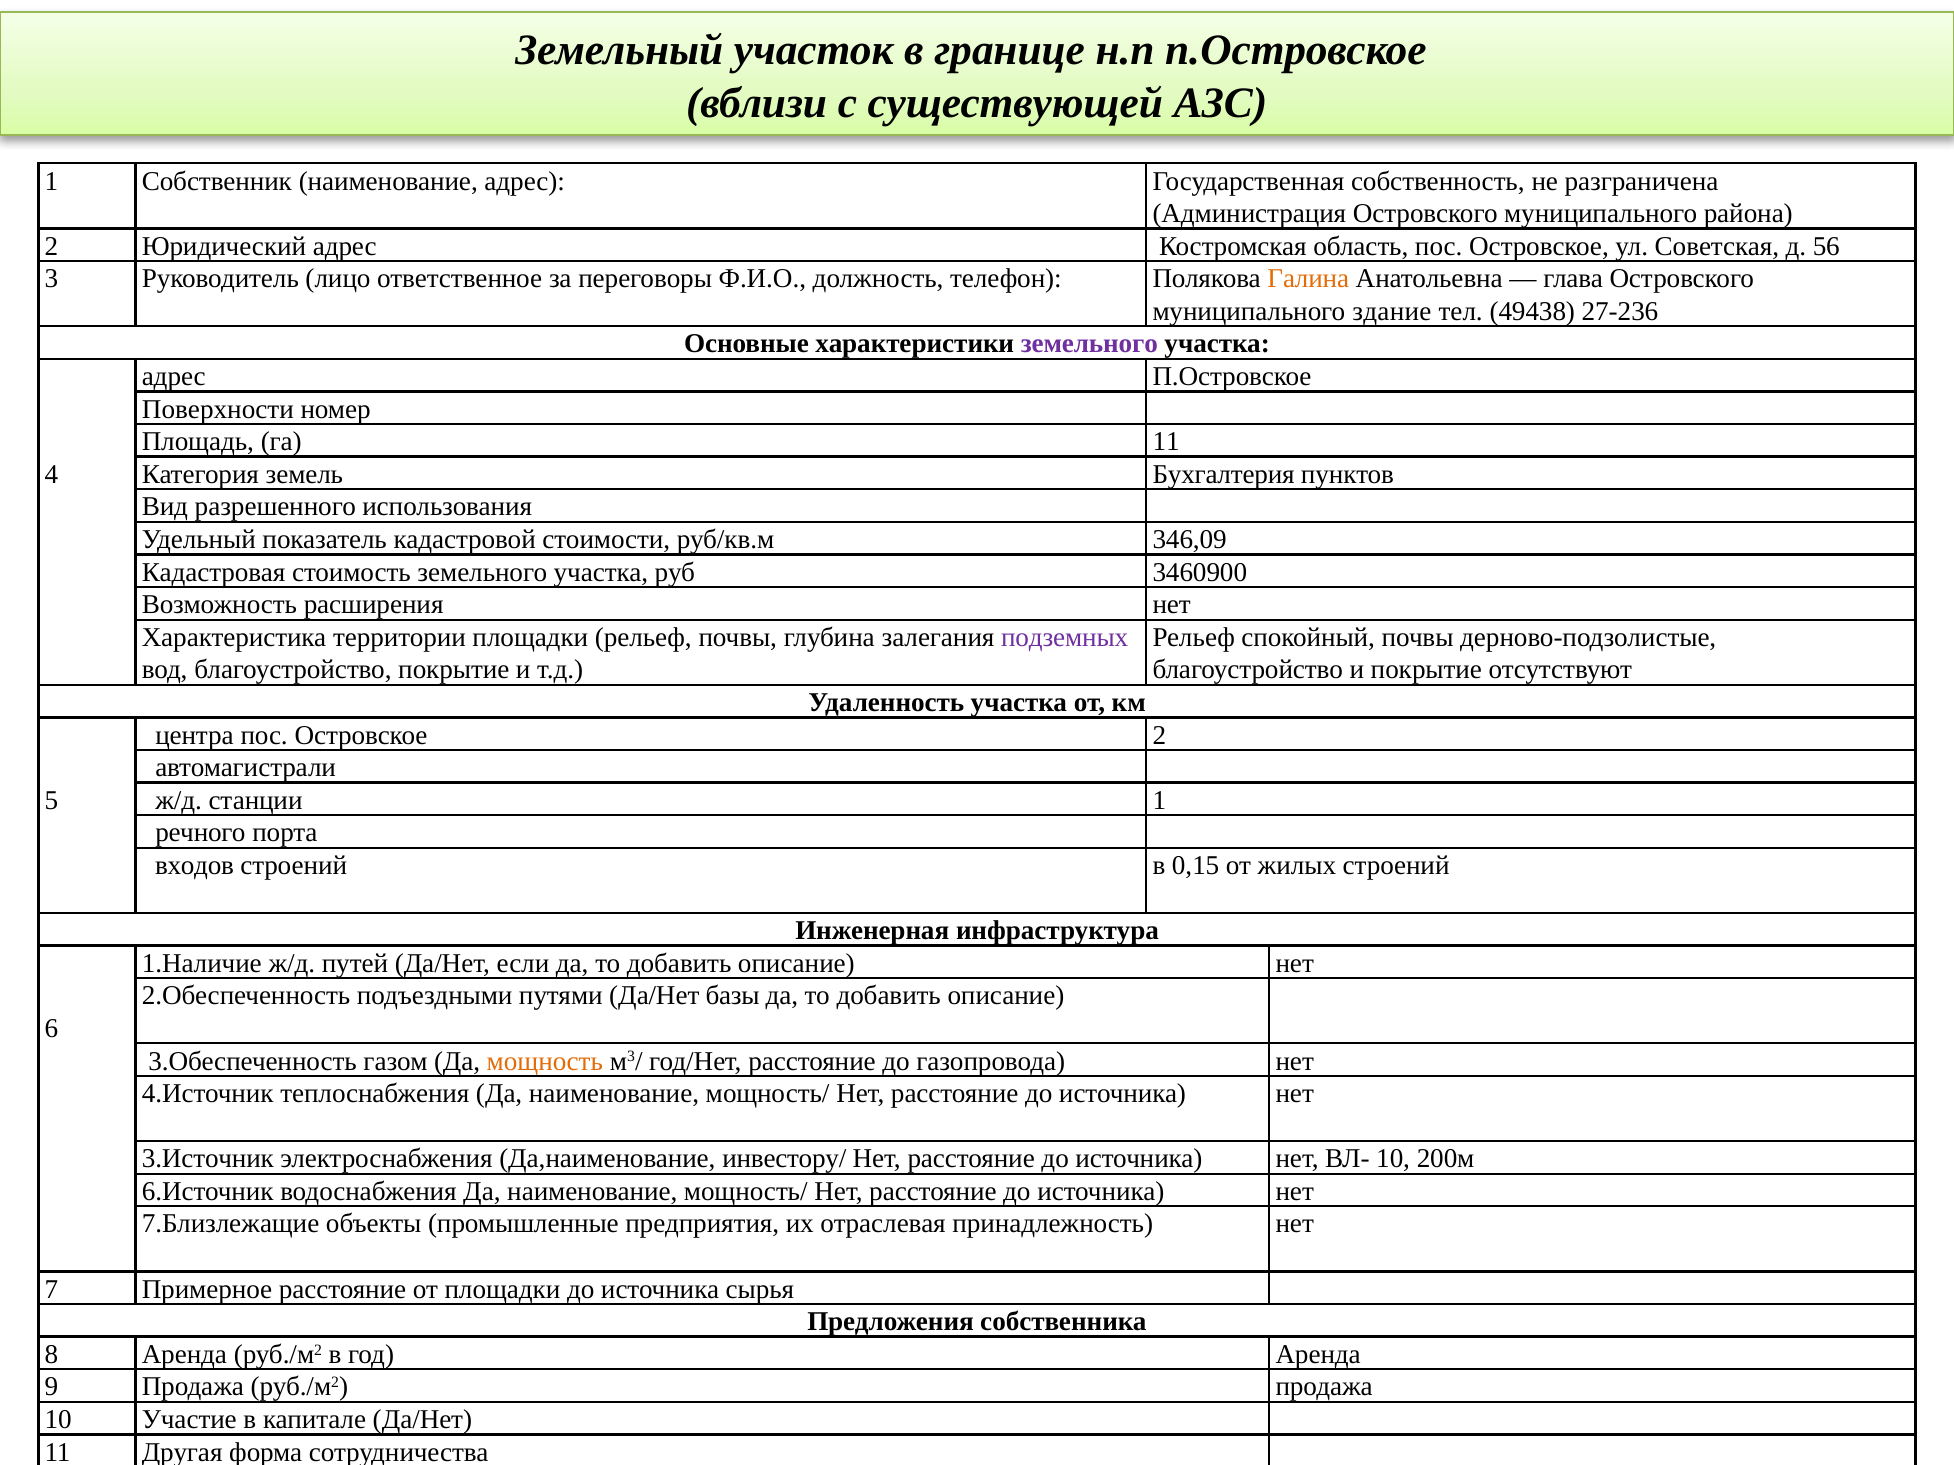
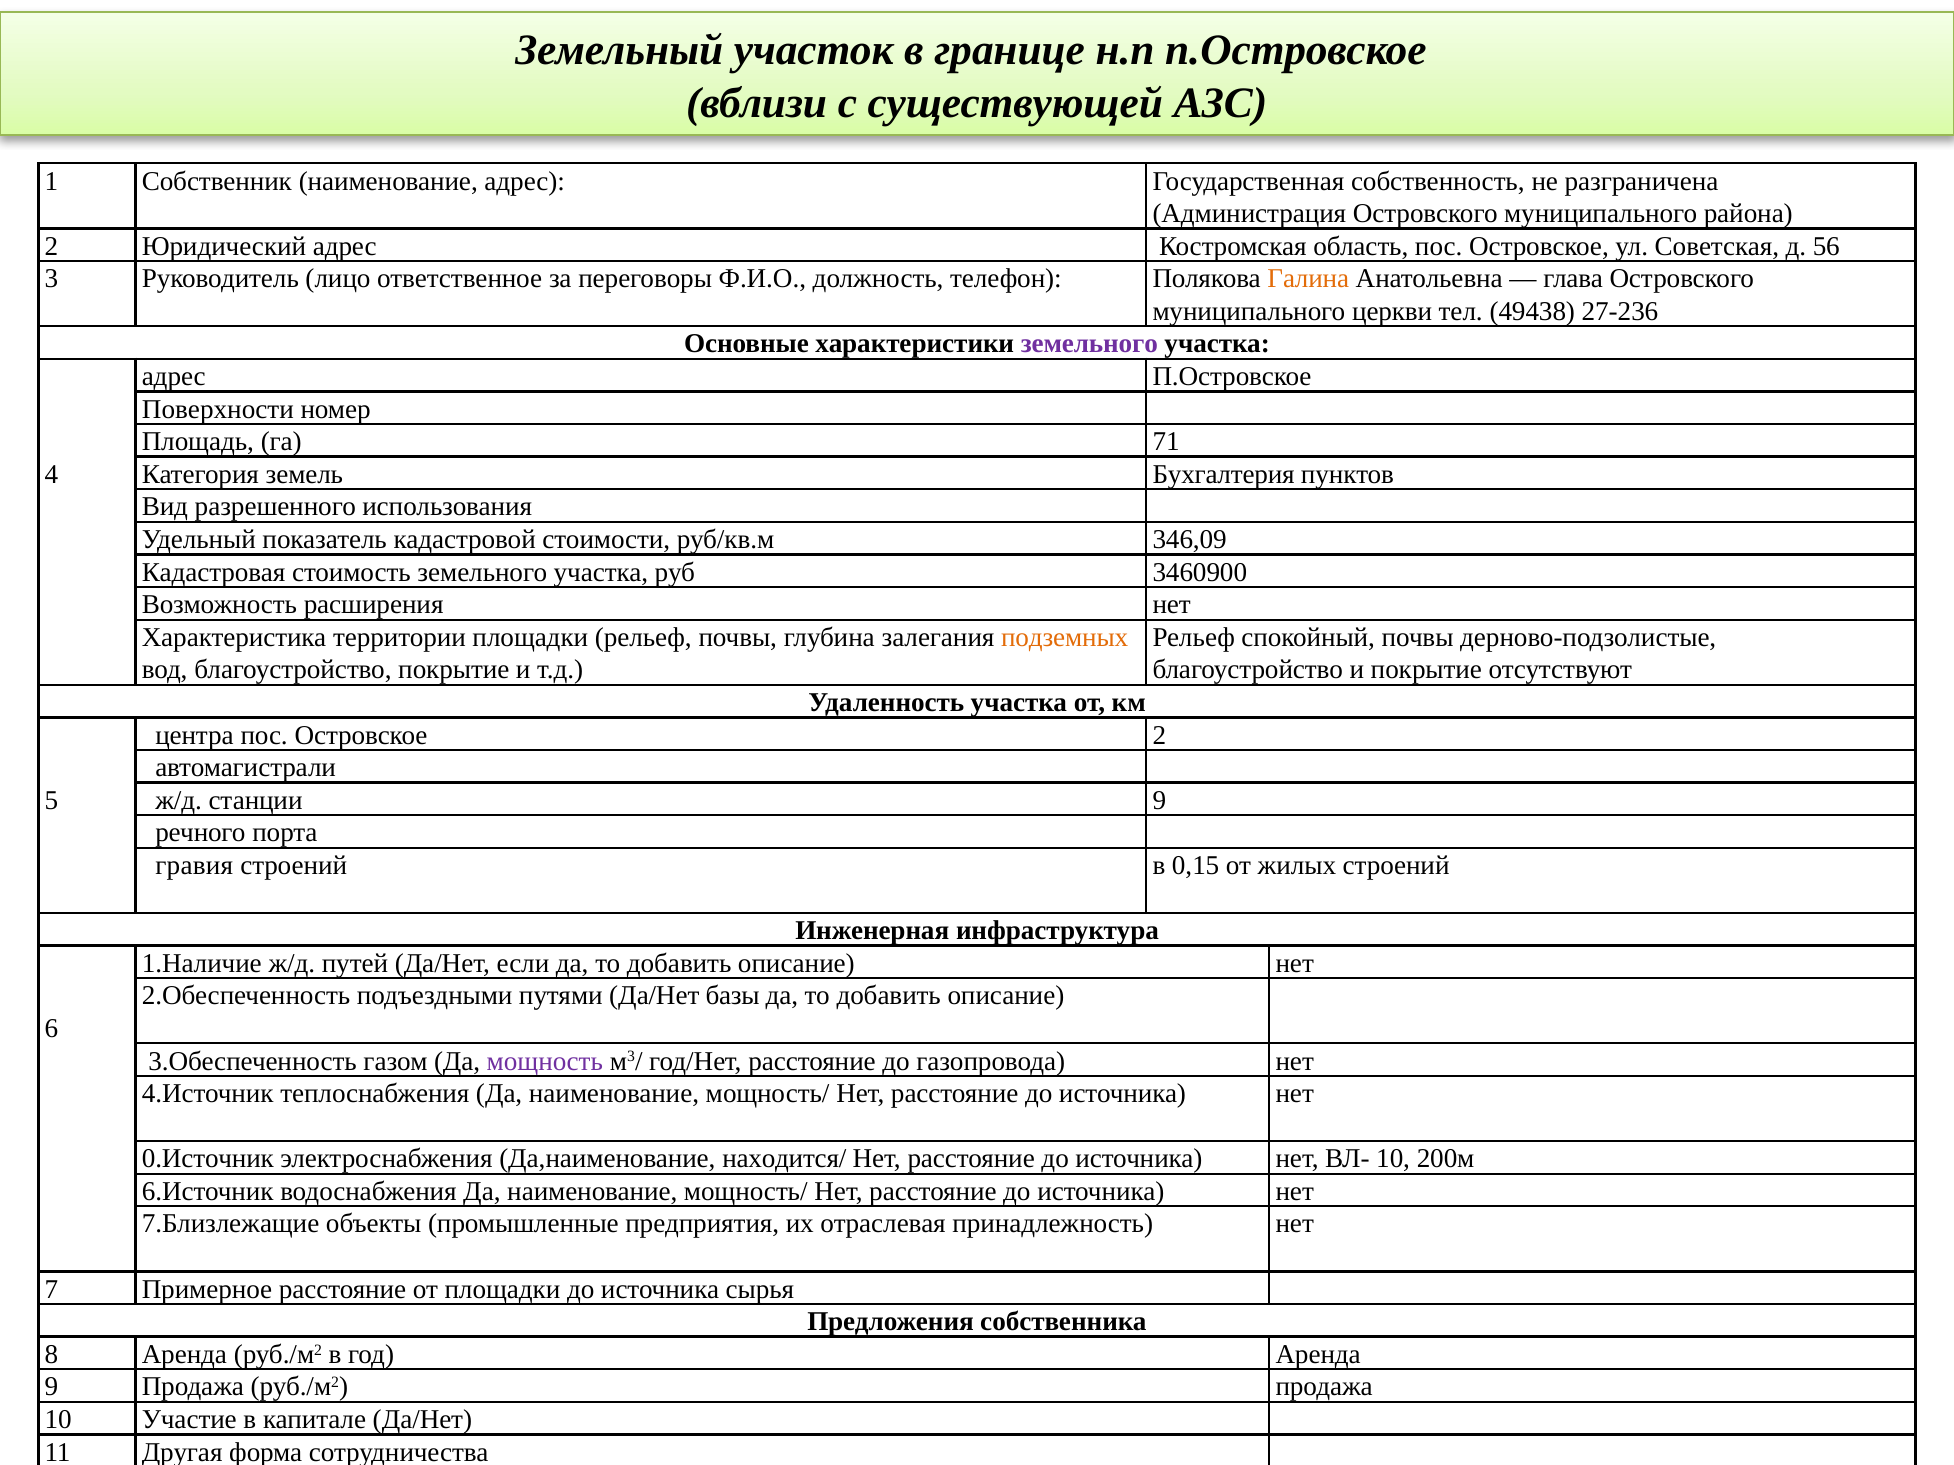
здание: здание -> церкви
га 11: 11 -> 71
подземных colour: purple -> orange
станции 1: 1 -> 9
входов: входов -> гравия
мощность colour: orange -> purple
3.Источник: 3.Источник -> 0.Источник
инвестору/: инвестору/ -> находится/
